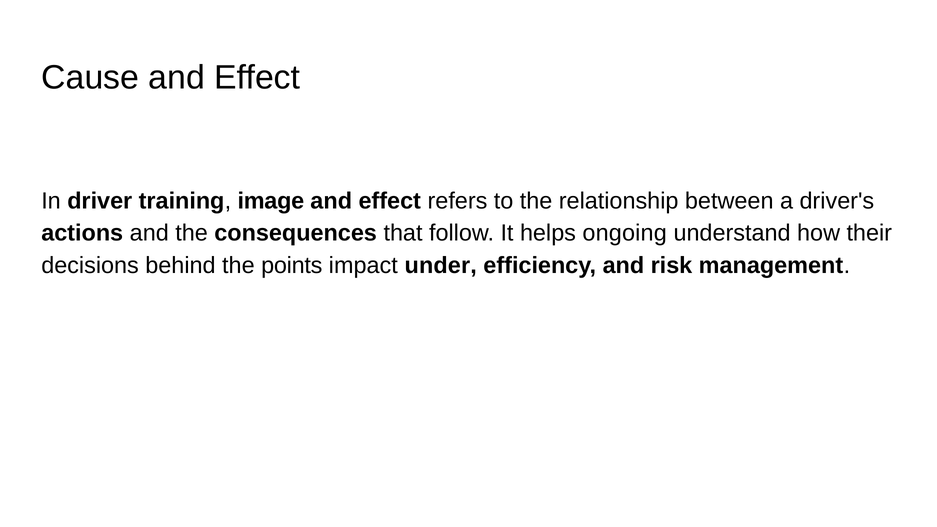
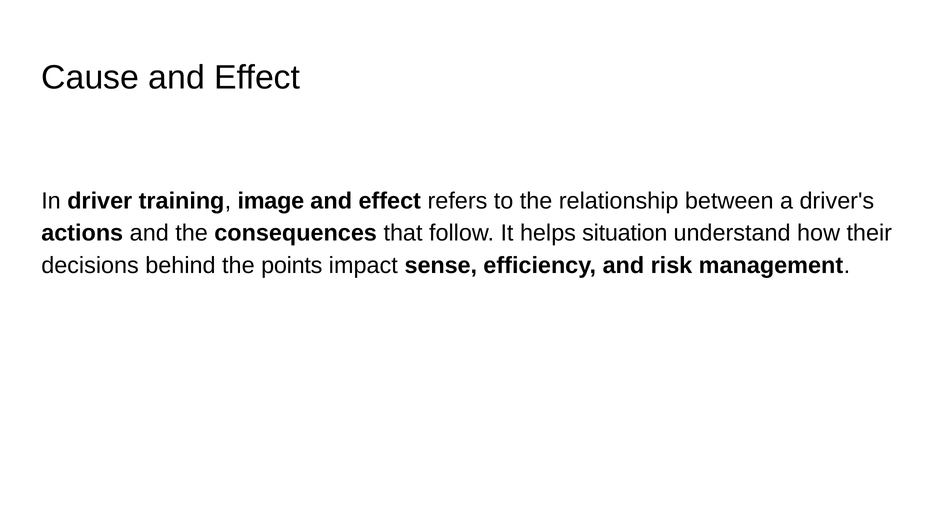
ongoing: ongoing -> situation
under: under -> sense
